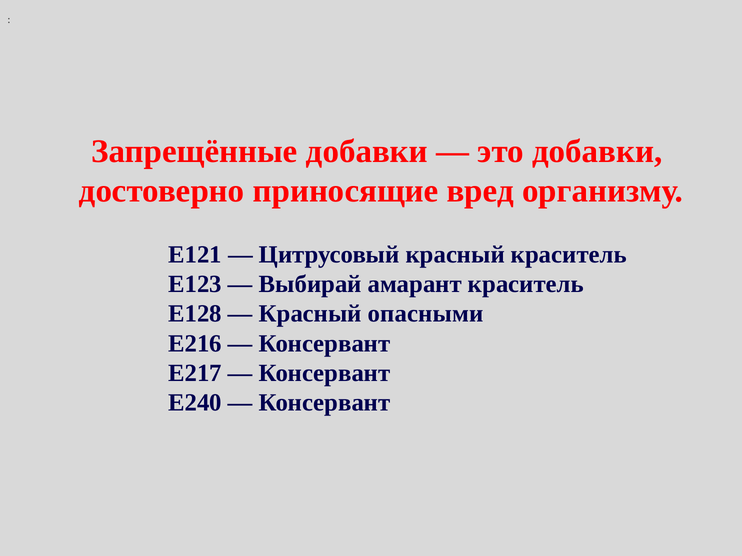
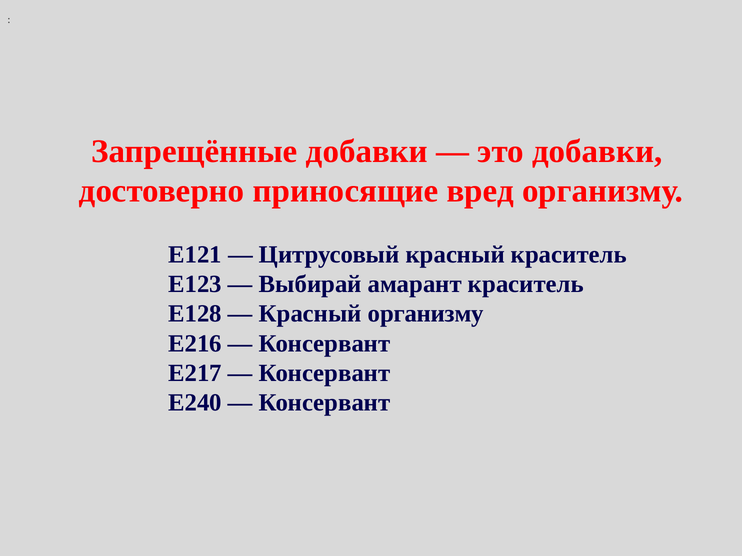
Красный опасными: опасными -> организму
